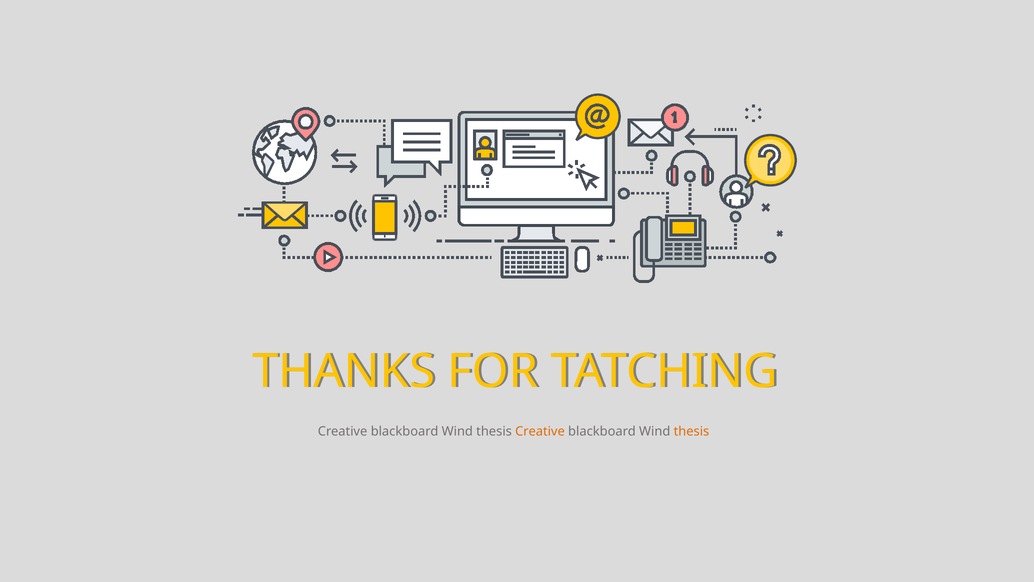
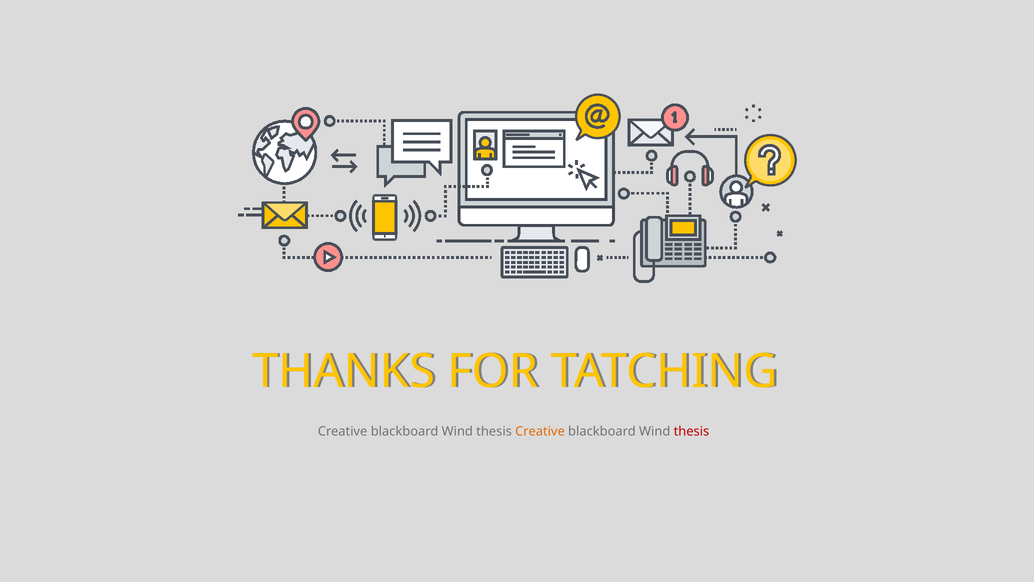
thesis at (691, 431) colour: orange -> red
